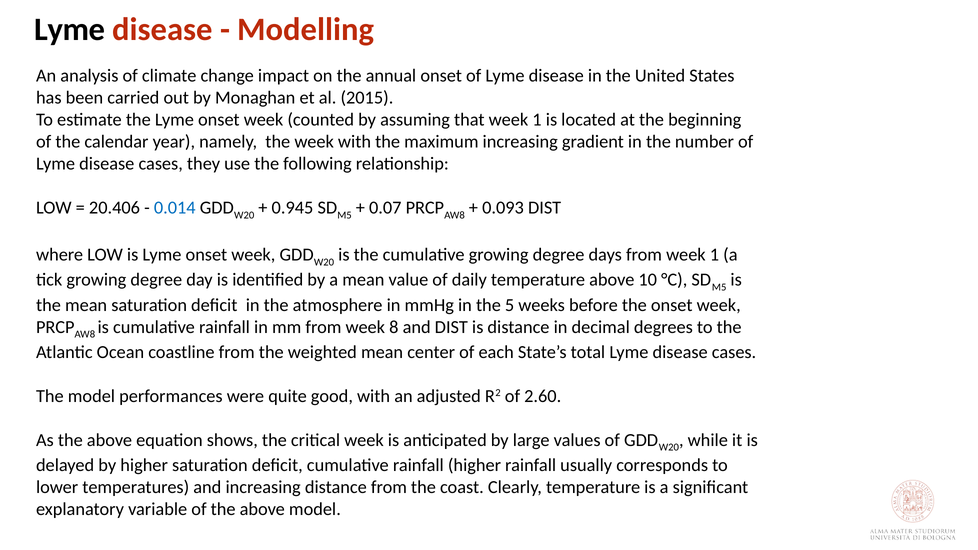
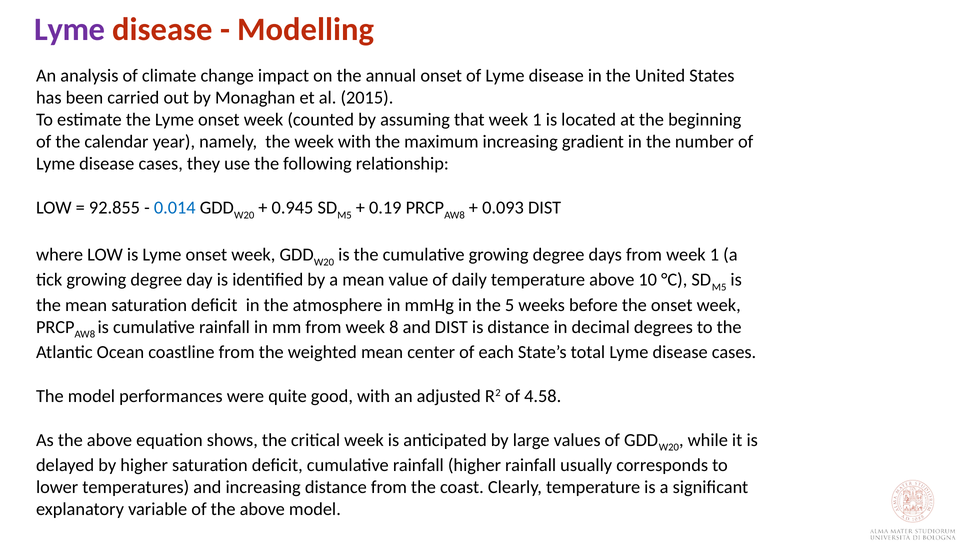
Lyme at (70, 30) colour: black -> purple
20.406: 20.406 -> 92.855
0.07: 0.07 -> 0.19
2.60: 2.60 -> 4.58
